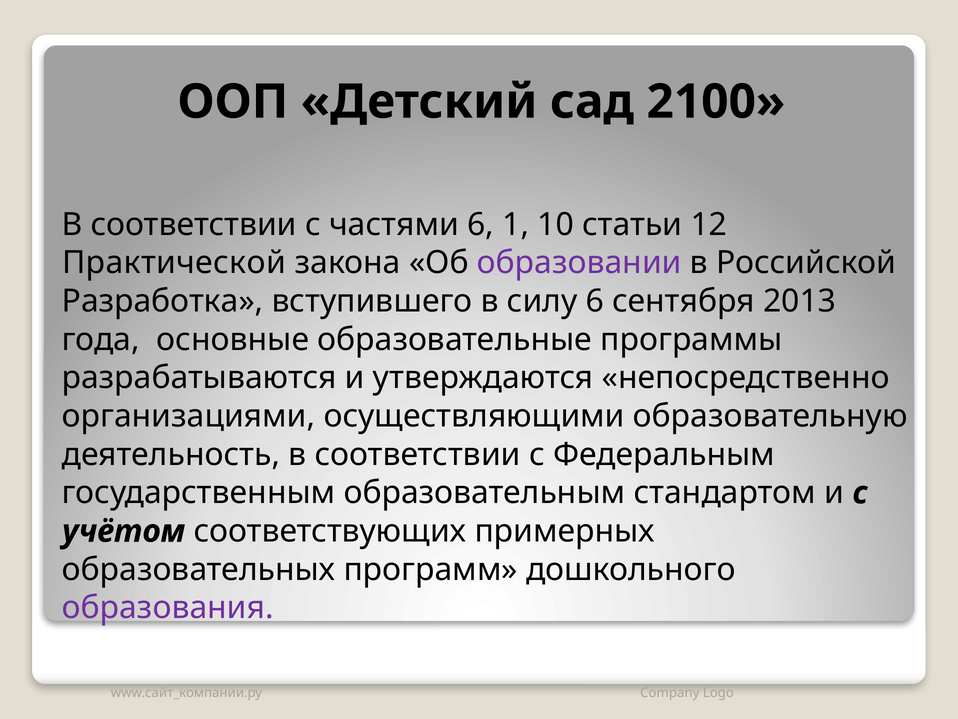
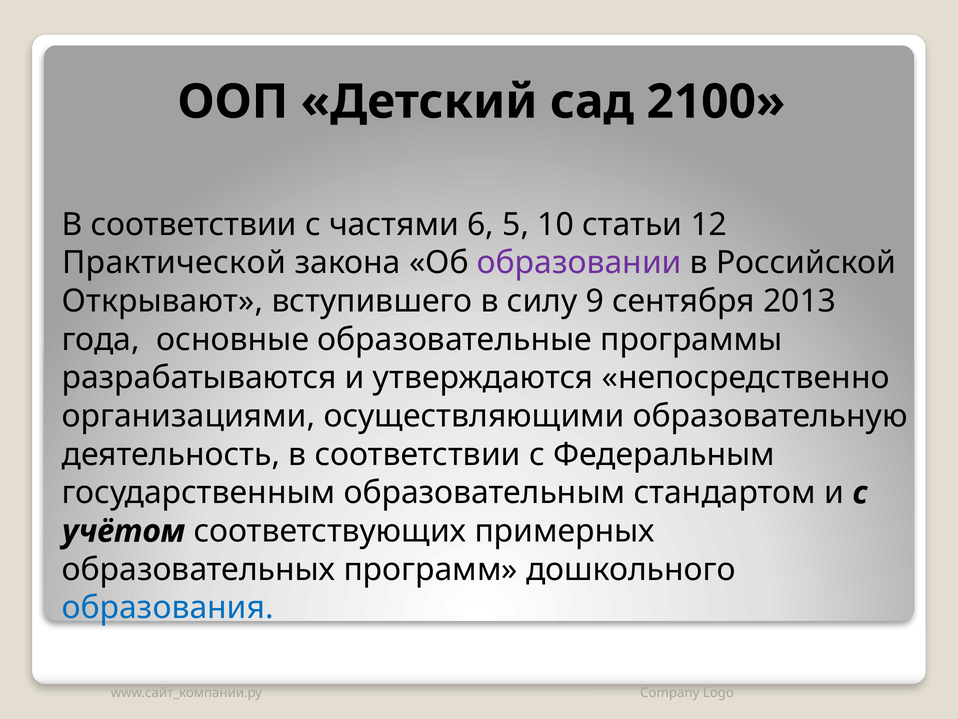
1: 1 -> 5
Разработка: Разработка -> Открывают
силу 6: 6 -> 9
образования colour: purple -> blue
